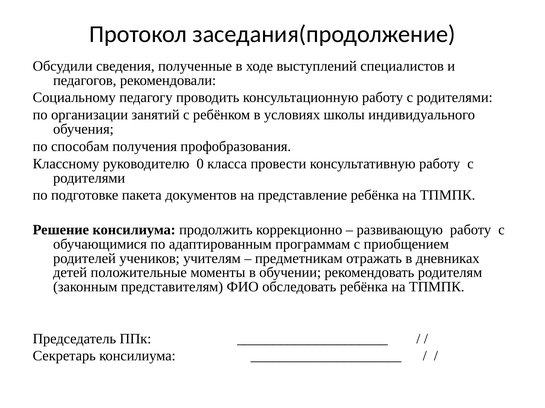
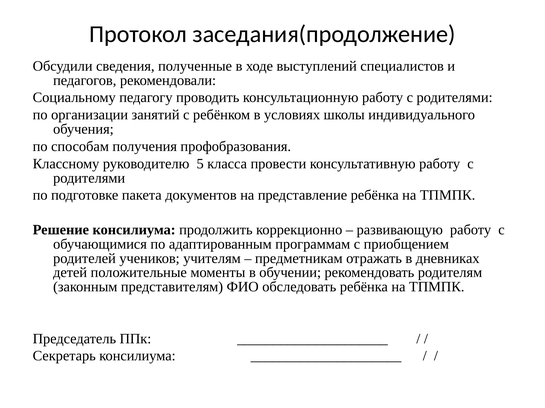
0: 0 -> 5
